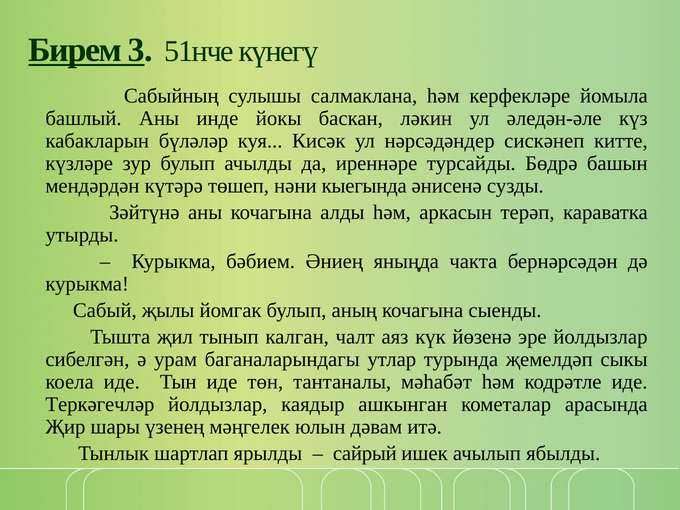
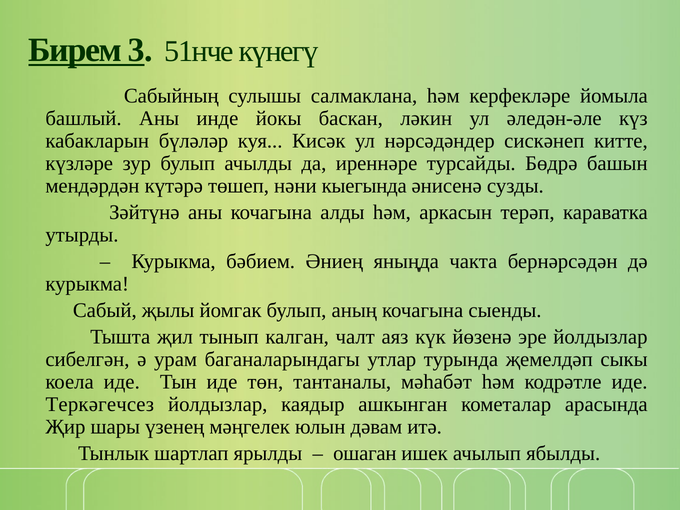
Теркәгечләр: Теркәгечләр -> Теркәгечсез
сайрый: сайрый -> ошаган
